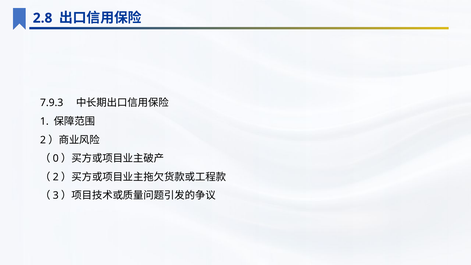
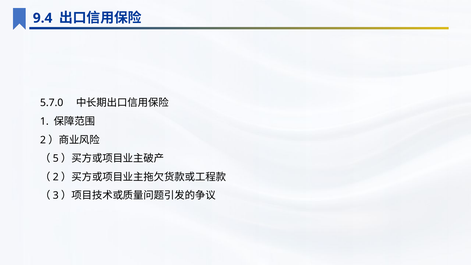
2.8: 2.8 -> 9.4
7.9.3: 7.9.3 -> 5.7.0
0: 0 -> 5
